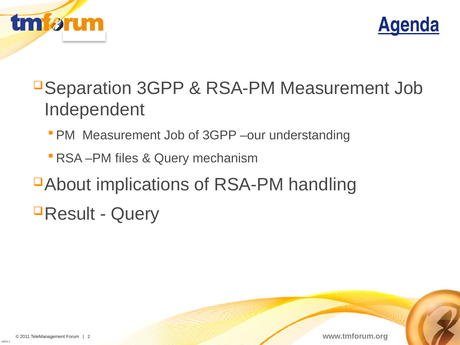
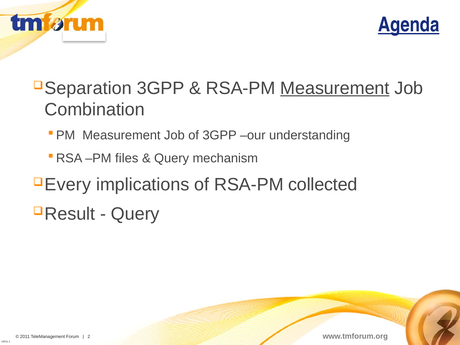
Measurement at (335, 88) underline: none -> present
Independent: Independent -> Combination
About: About -> Every
handling: handling -> collected
